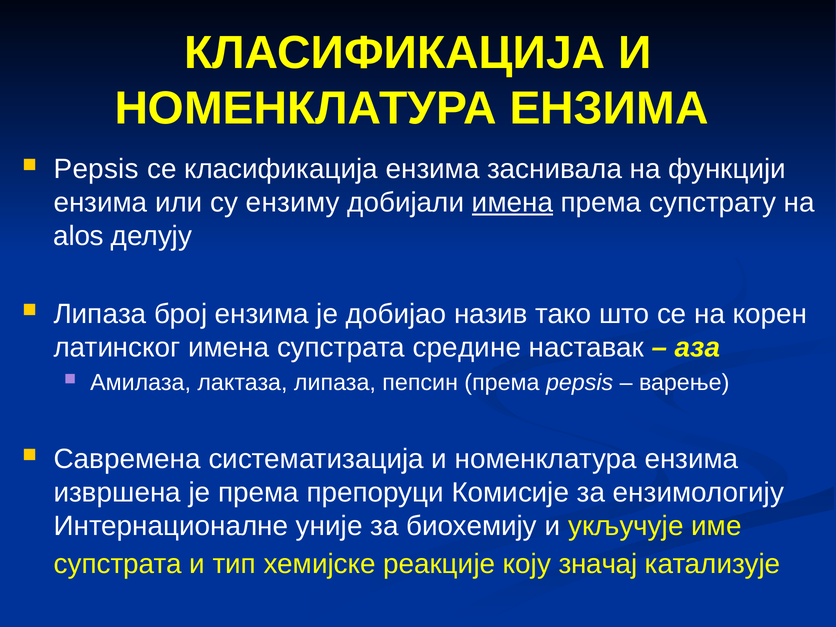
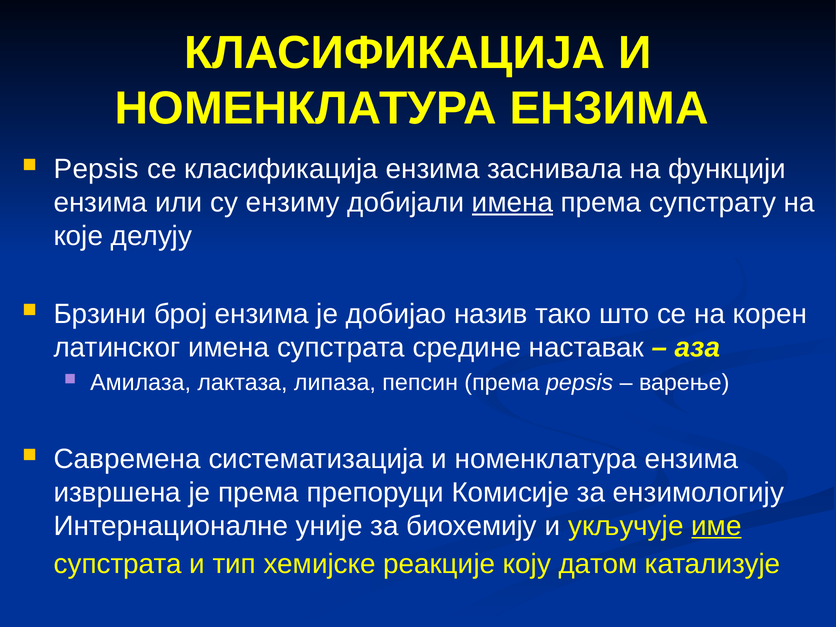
alos: alos -> које
Липазa: Липазa -> Брзини
име underline: none -> present
значај: значај -> датом
